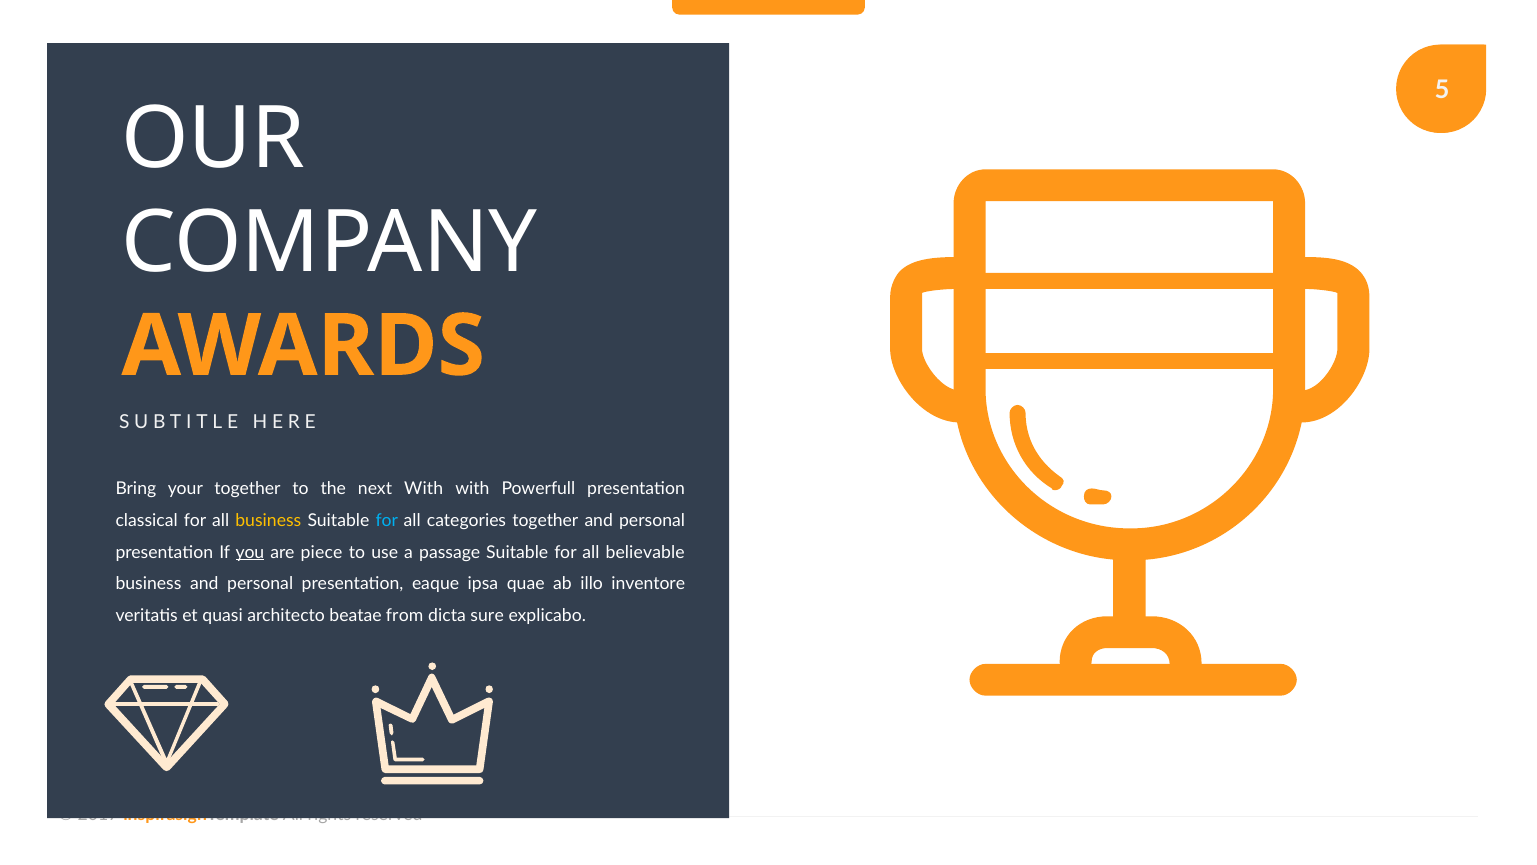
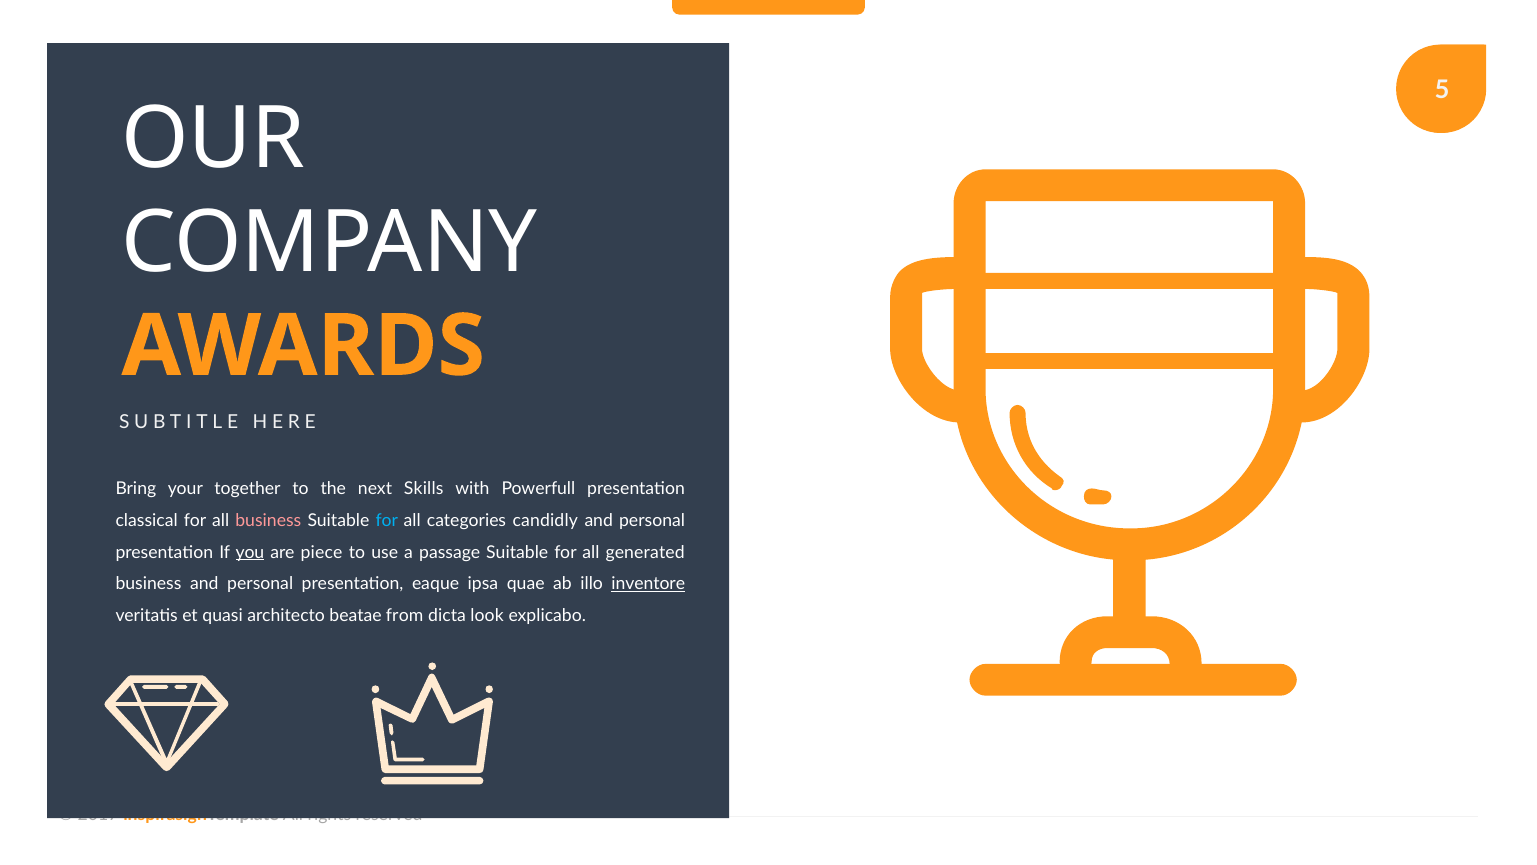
next With: With -> Skills
business at (268, 520) colour: yellow -> pink
categories together: together -> candidly
believable: believable -> generated
inventore underline: none -> present
sure: sure -> look
